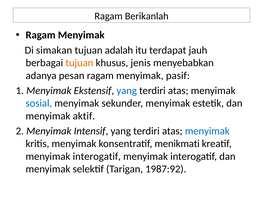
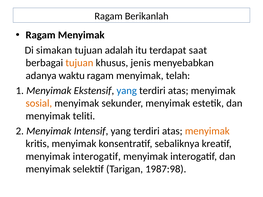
jauh: jauh -> saat
pesan: pesan -> waktu
pasif: pasif -> telah
sosial colour: blue -> orange
aktif: aktif -> teliti
menyimak at (207, 131) colour: blue -> orange
menikmati: menikmati -> sebaliknya
1987:92: 1987:92 -> 1987:98
